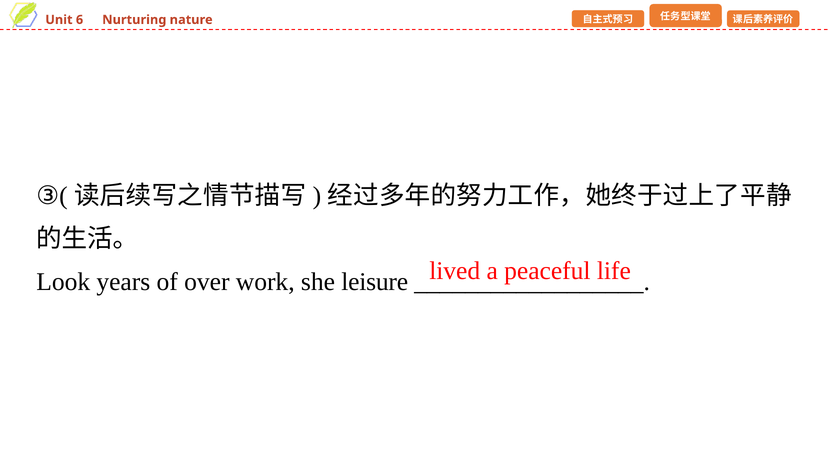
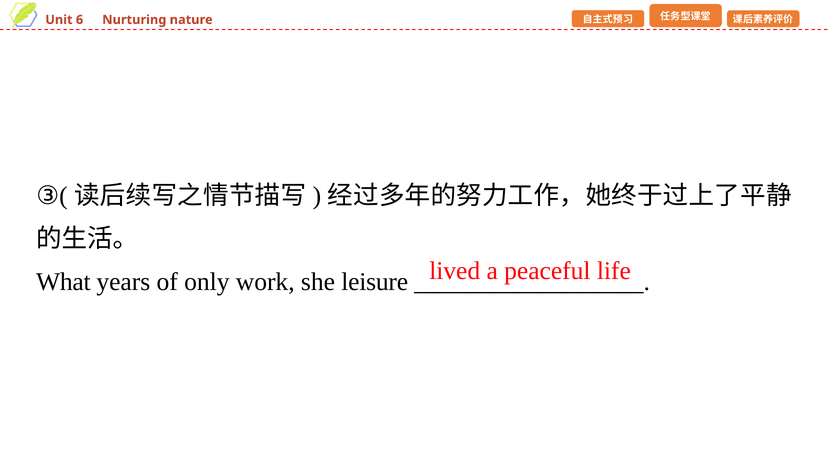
Look: Look -> What
over: over -> only
